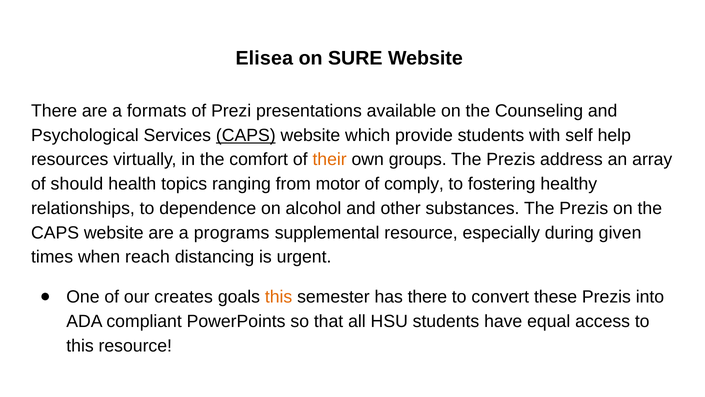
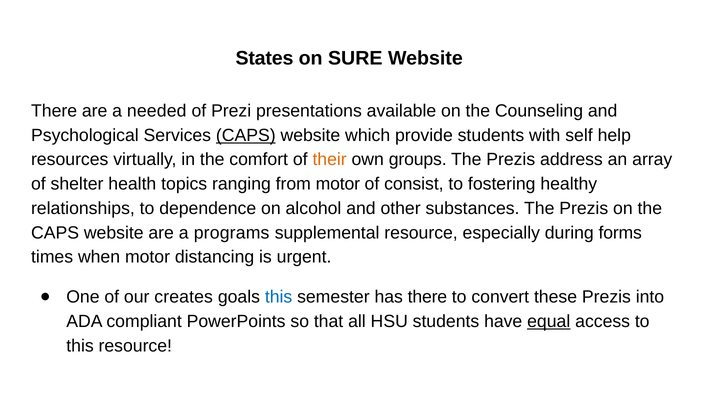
Elisea: Elisea -> States
formats: formats -> needed
should: should -> shelter
comply: comply -> consist
given: given -> forms
when reach: reach -> motor
this at (279, 297) colour: orange -> blue
equal underline: none -> present
